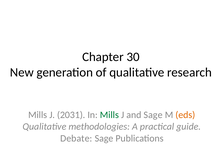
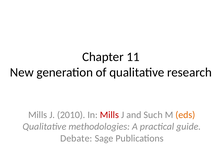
30: 30 -> 11
2031: 2031 -> 2010
Mills at (109, 115) colour: green -> red
and Sage: Sage -> Such
